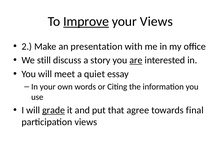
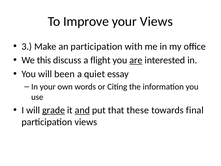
Improve underline: present -> none
2: 2 -> 3
an presentation: presentation -> participation
still: still -> this
story: story -> flight
meet: meet -> been
and underline: none -> present
agree: agree -> these
